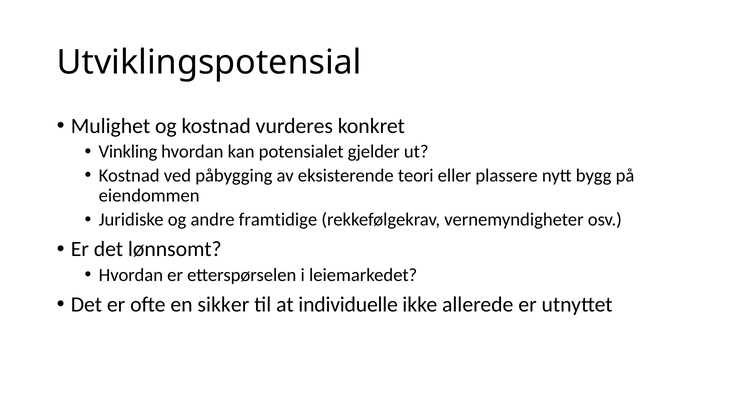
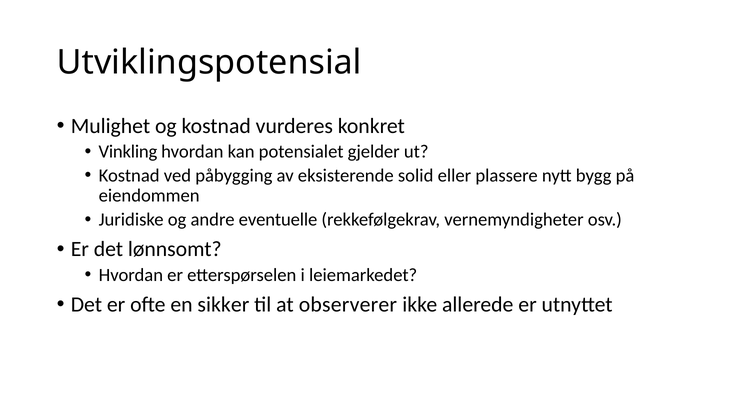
teori: teori -> solid
framtidige: framtidige -> eventuelle
individuelle: individuelle -> observerer
